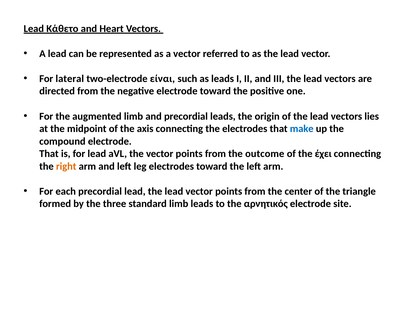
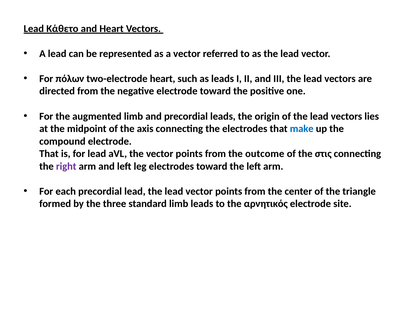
lateral: lateral -> πόλων
two-electrode είναι: είναι -> heart
έχει: έχει -> στις
right colour: orange -> purple
